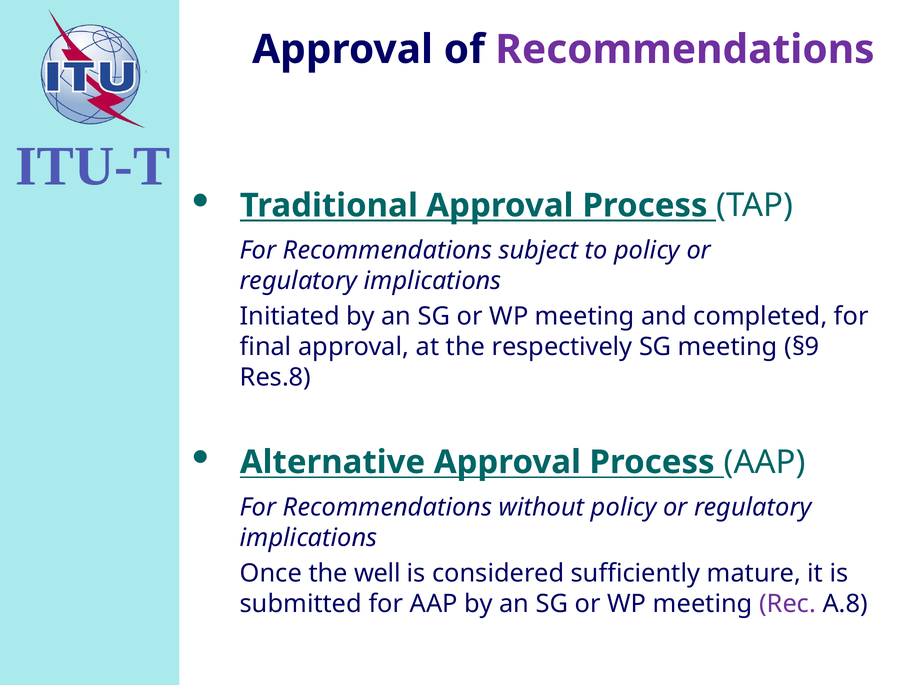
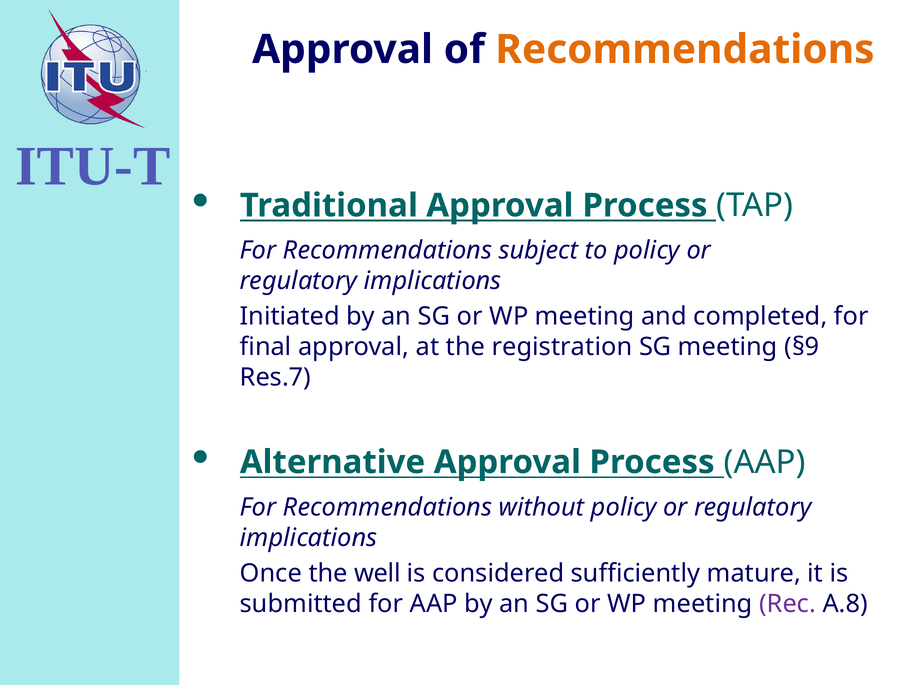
Recommendations at (685, 50) colour: purple -> orange
respectively: respectively -> registration
Res.8: Res.8 -> Res.7
